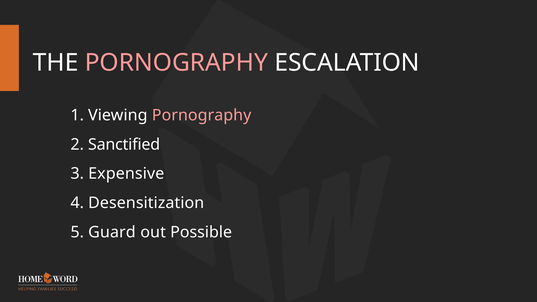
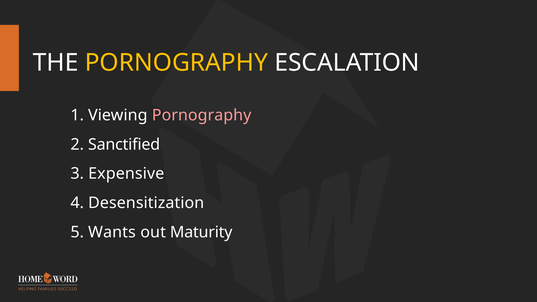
PORNOGRAPHY at (176, 63) colour: pink -> yellow
Guard: Guard -> Wants
Possible: Possible -> Maturity
